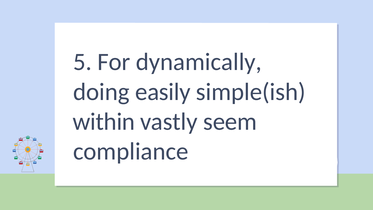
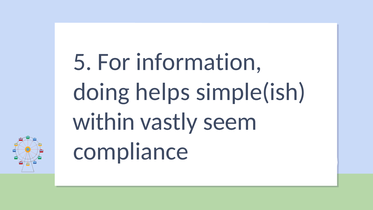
dynamically: dynamically -> information
easily: easily -> helps
